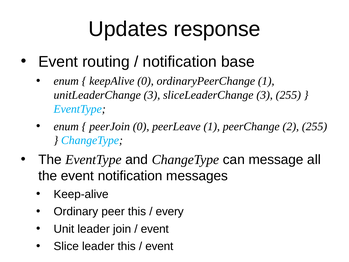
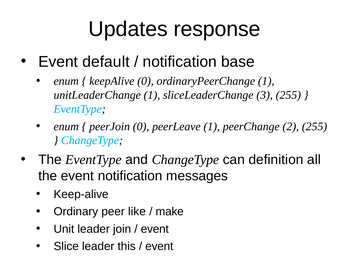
routing: routing -> default
unitLeaderChange 3: 3 -> 1
message: message -> definition
peer this: this -> like
every: every -> make
